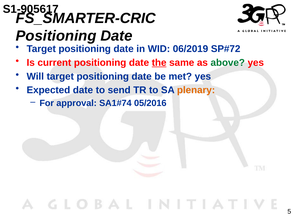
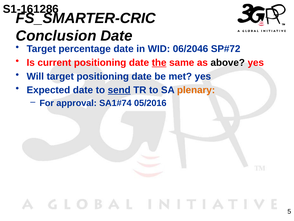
S1-905617: S1-905617 -> S1-161286
Positioning at (56, 36): Positioning -> Conclusion
positioning at (85, 49): positioning -> percentage
06/2019: 06/2019 -> 06/2046
above colour: green -> black
send underline: none -> present
